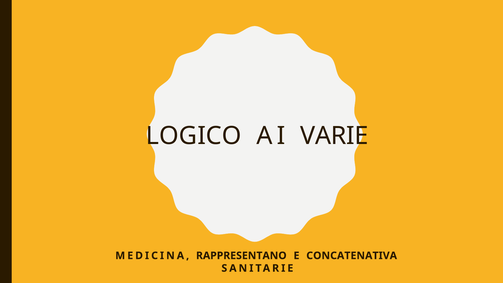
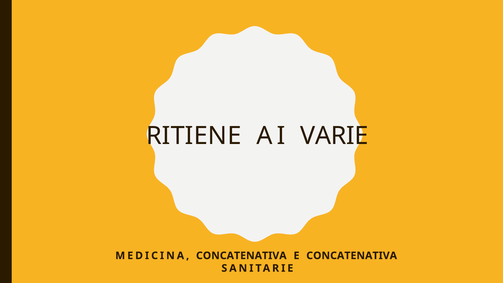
LOGICO: LOGICO -> RITIENE
MEDICINA RAPPRESENTANO: RAPPRESENTANO -> CONCATENATIVA
